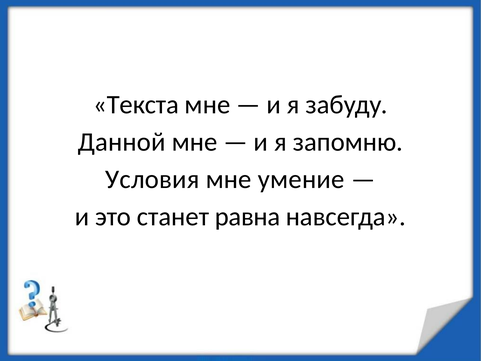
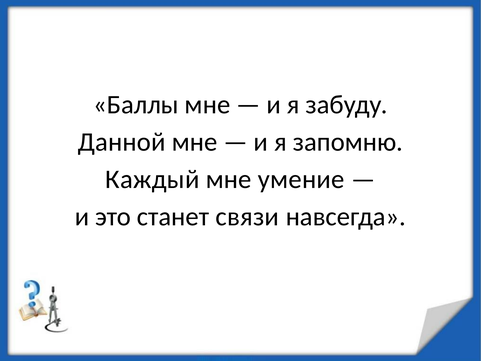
Текста: Текста -> Баллы
Условия: Условия -> Каждый
равна: равна -> связи
